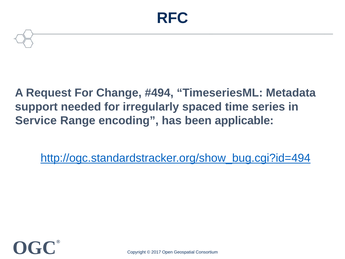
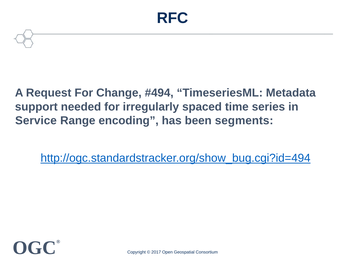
applicable: applicable -> segments
